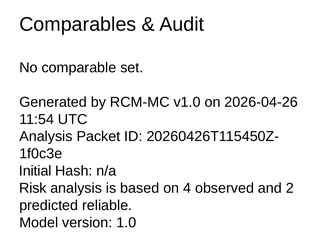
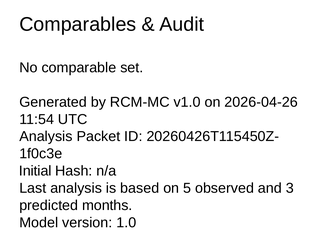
Risk: Risk -> Last
4: 4 -> 5
2: 2 -> 3
reliable: reliable -> months
